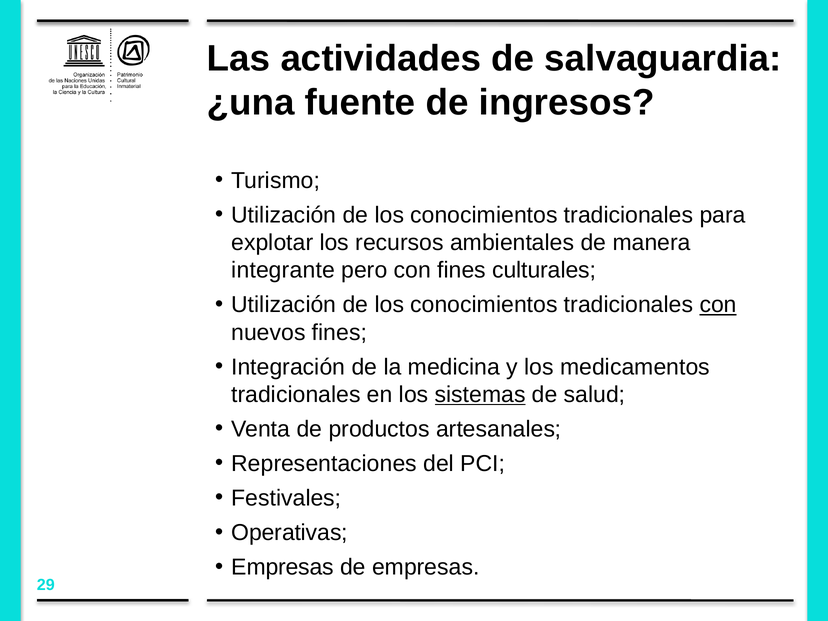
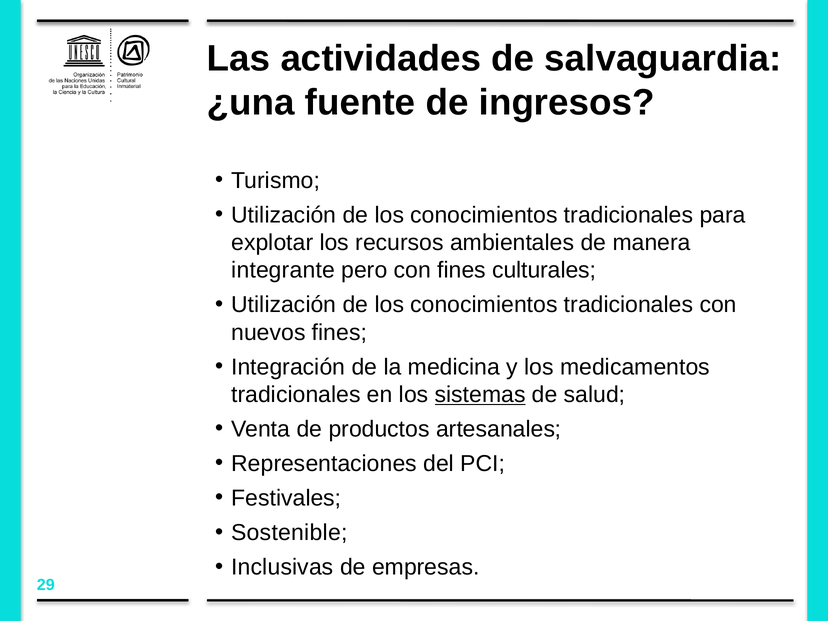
con at (718, 305) underline: present -> none
Operativas: Operativas -> Sostenible
Empresas at (283, 567): Empresas -> Inclusivas
